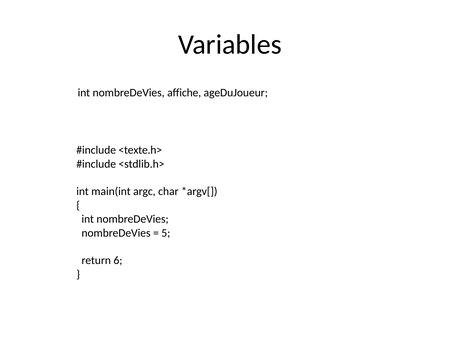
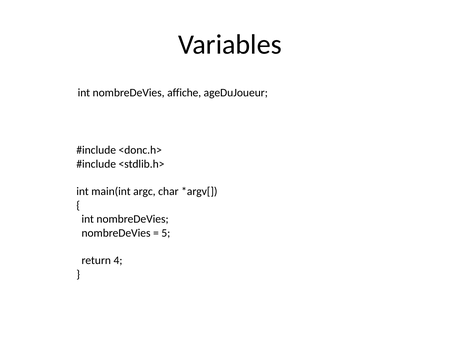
<texte.h>: <texte.h> -> <donc.h>
6: 6 -> 4
